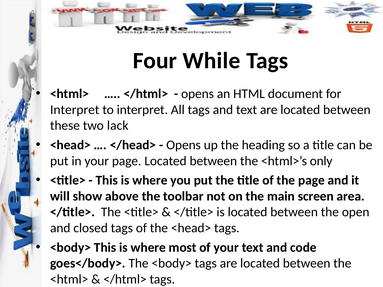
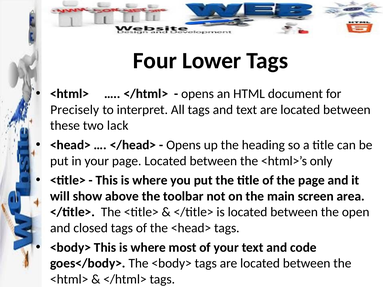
While: While -> Lower
Interpret at (75, 110): Interpret -> Precisely
